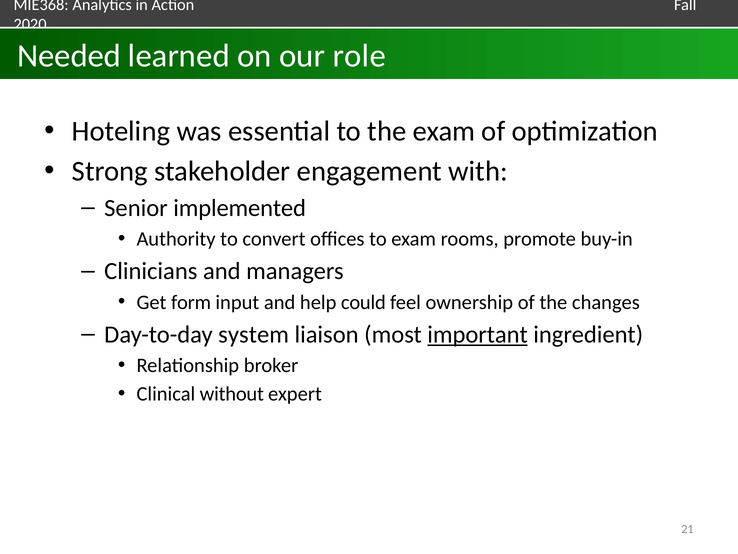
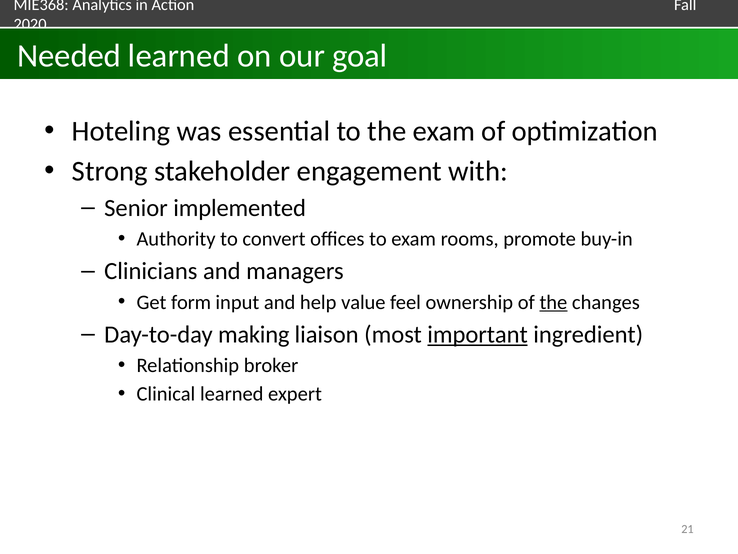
role: role -> goal
could: could -> value
the at (553, 302) underline: none -> present
system: system -> making
Clinical without: without -> learned
